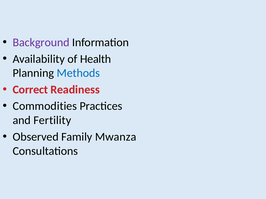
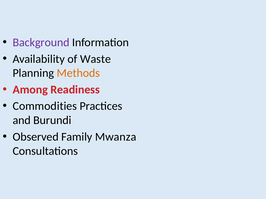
Health: Health -> Waste
Methods colour: blue -> orange
Correct: Correct -> Among
Fertility: Fertility -> Burundi
